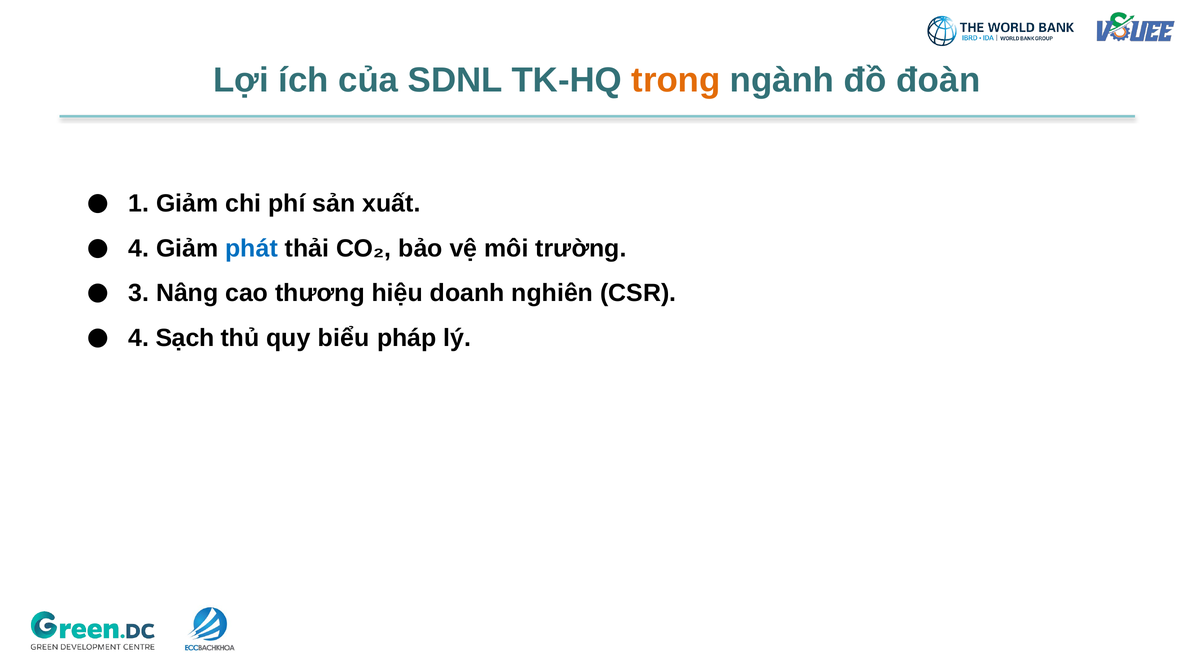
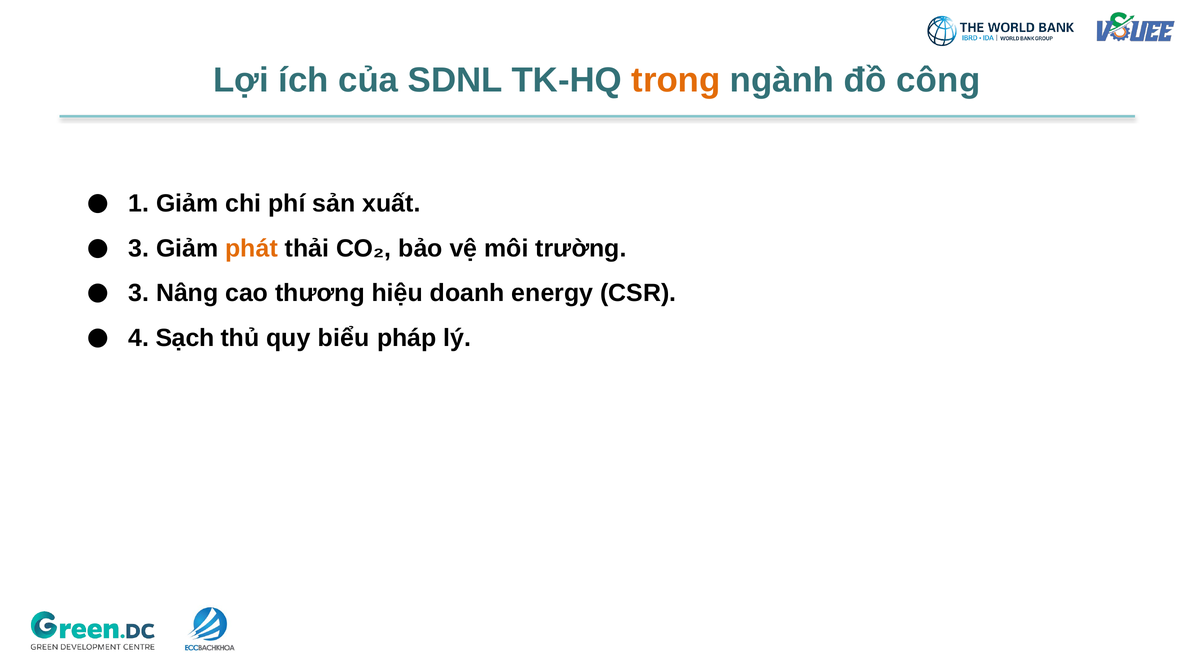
đoàn: đoàn -> công
4 at (139, 248): 4 -> 3
phát colour: blue -> orange
nghiên: nghiên -> energy
